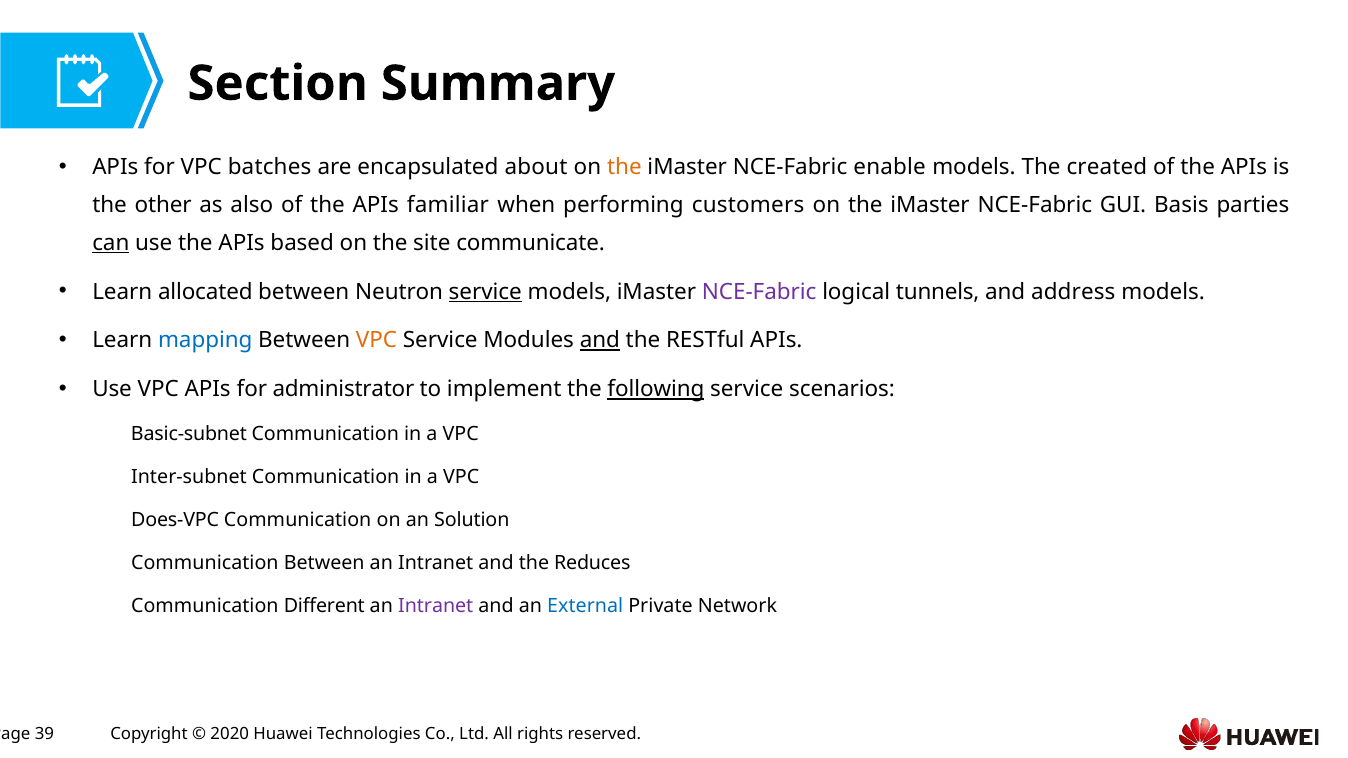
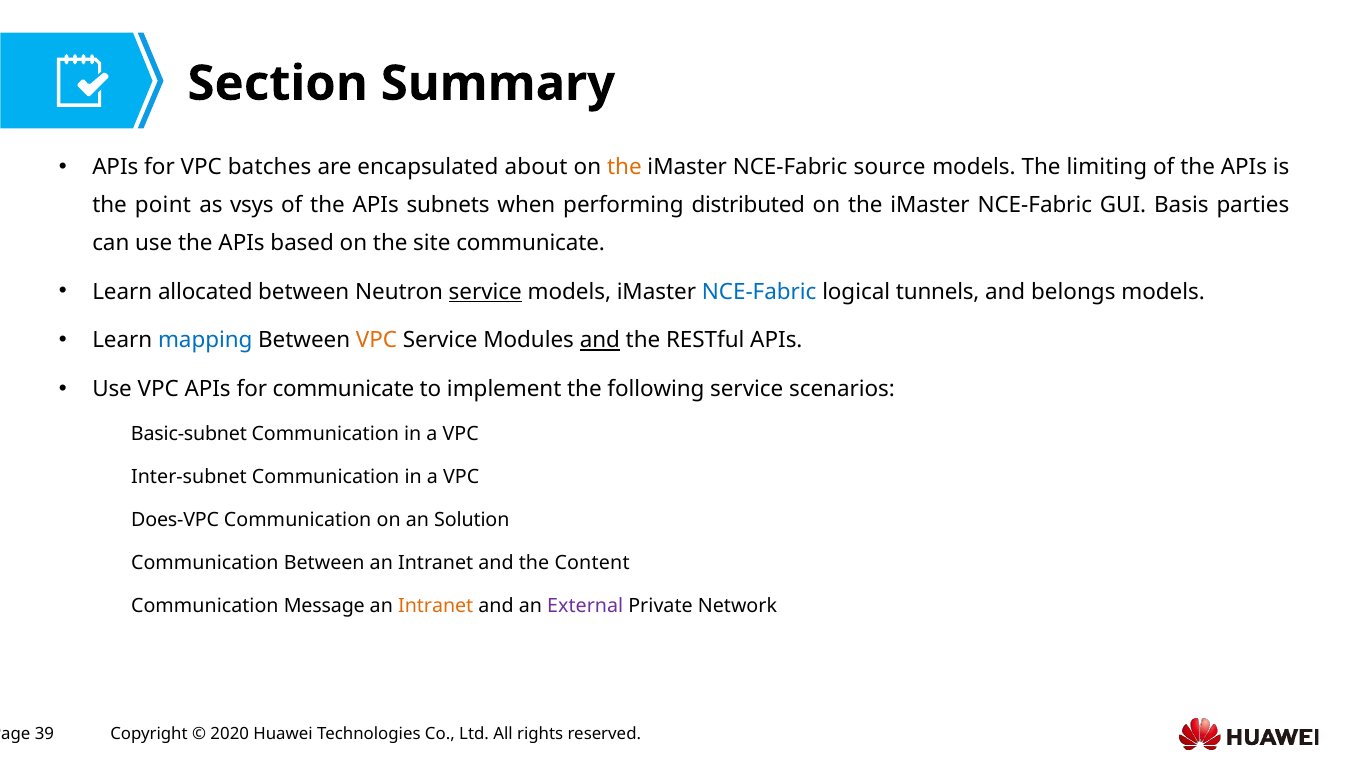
enable: enable -> source
created: created -> limiting
other: other -> point
also: also -> vsys
familiar: familiar -> subnets
customers: customers -> distributed
can underline: present -> none
NCE-Fabric at (759, 292) colour: purple -> blue
address: address -> belongs
for administrator: administrator -> communicate
following underline: present -> none
Reduces: Reduces -> Content
Different: Different -> Message
Intranet at (436, 607) colour: purple -> orange
External colour: blue -> purple
